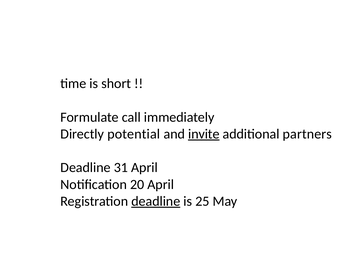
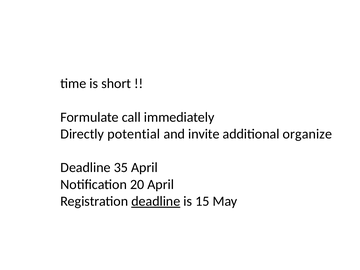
invite underline: present -> none
partners: partners -> organize
31: 31 -> 35
25: 25 -> 15
